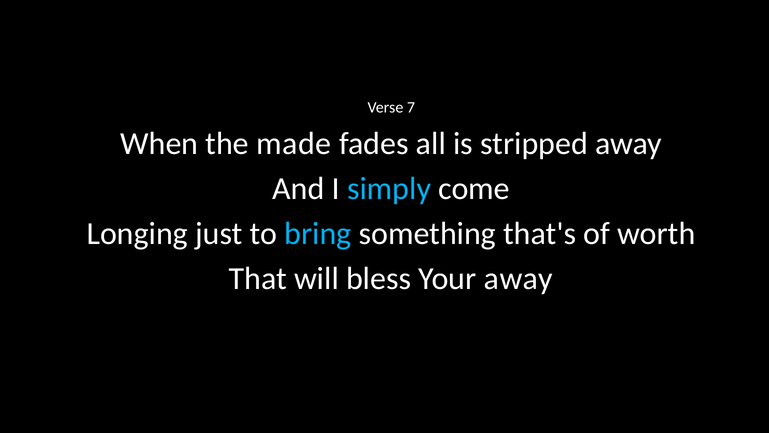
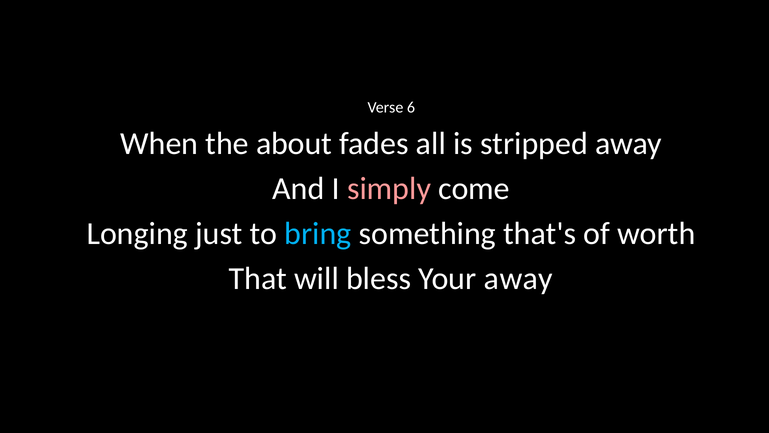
7: 7 -> 6
made: made -> about
simply colour: light blue -> pink
